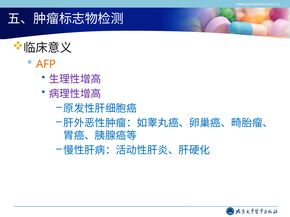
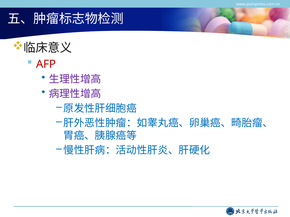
AFP colour: orange -> red
